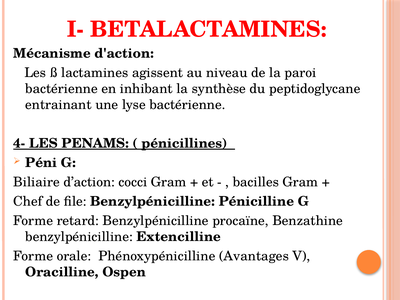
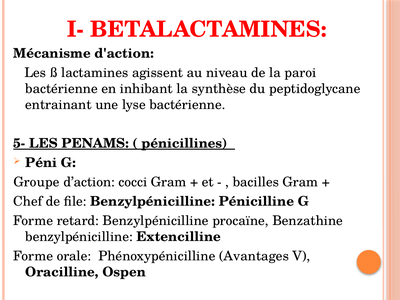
4-: 4- -> 5-
Biliaire: Biliaire -> Groupe
